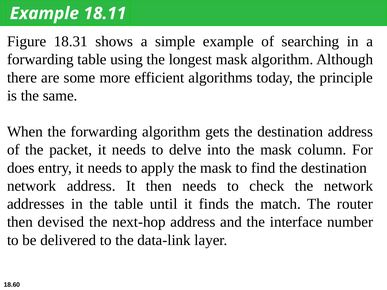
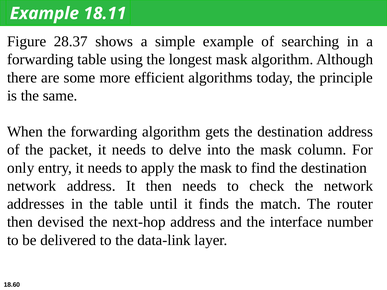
18.31: 18.31 -> 28.37
does: does -> only
